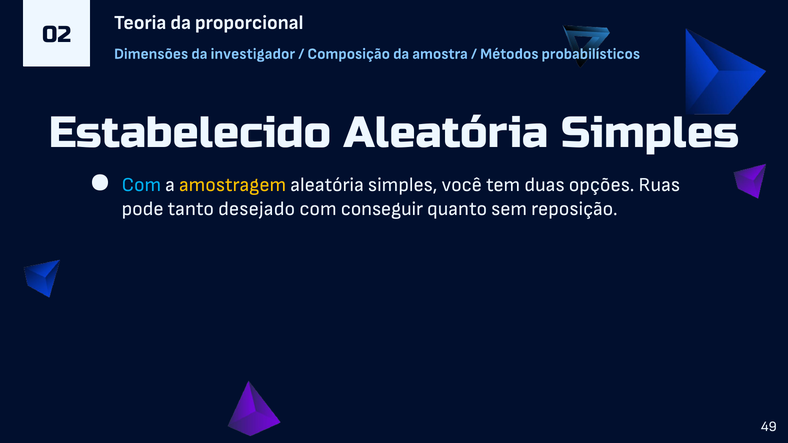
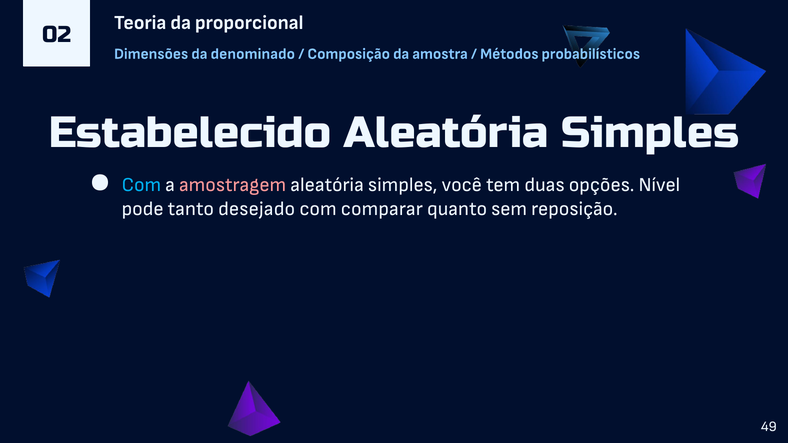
investigador: investigador -> denominado
amostragem colour: yellow -> pink
Ruas: Ruas -> Nível
conseguir: conseguir -> comparar
